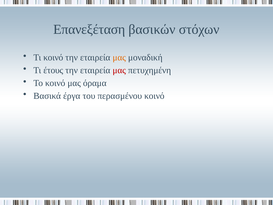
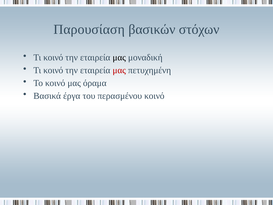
Επανεξέταση: Επανεξέταση -> Παρουσίαση
μας at (119, 58) colour: orange -> black
έτους at (53, 70): έτους -> κοινό
